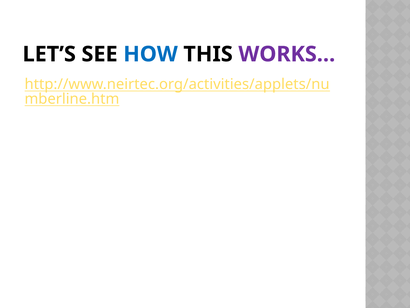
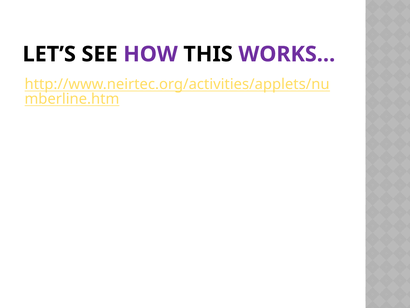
HOW colour: blue -> purple
